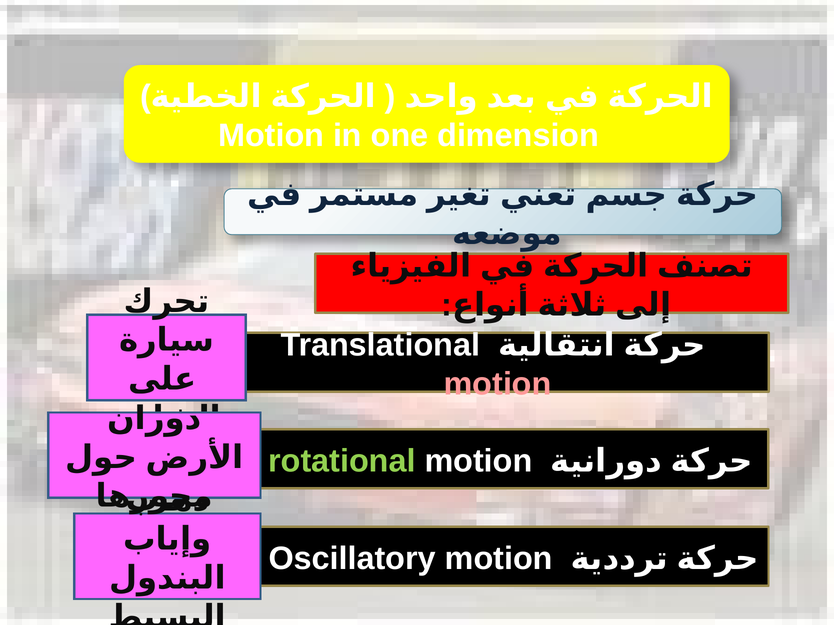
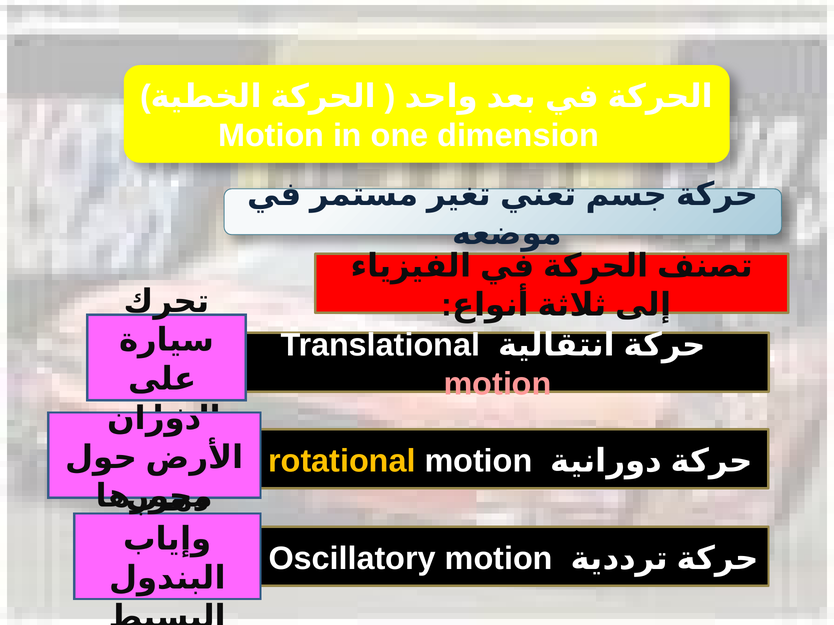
rotational colour: light green -> yellow
